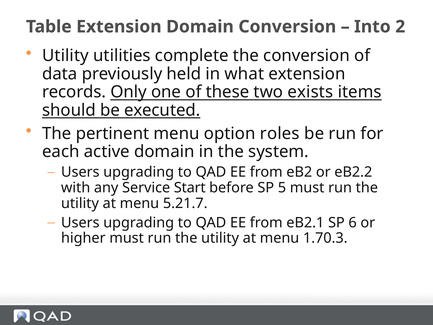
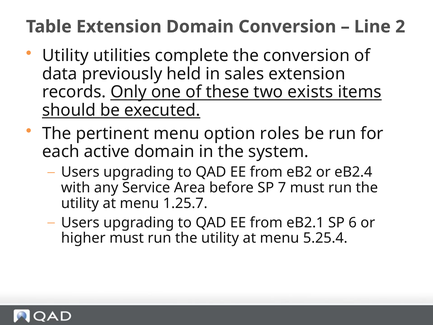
Into: Into -> Line
what: what -> sales
eB2.2: eB2.2 -> eB2.4
Start: Start -> Area
5: 5 -> 7
5.21.7: 5.21.7 -> 1.25.7
1.70.3: 1.70.3 -> 5.25.4
